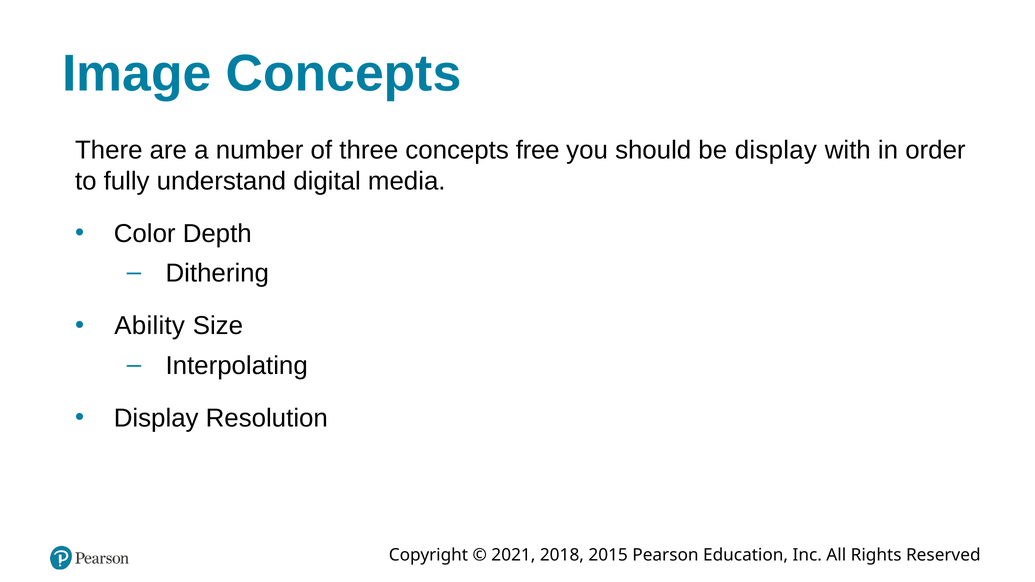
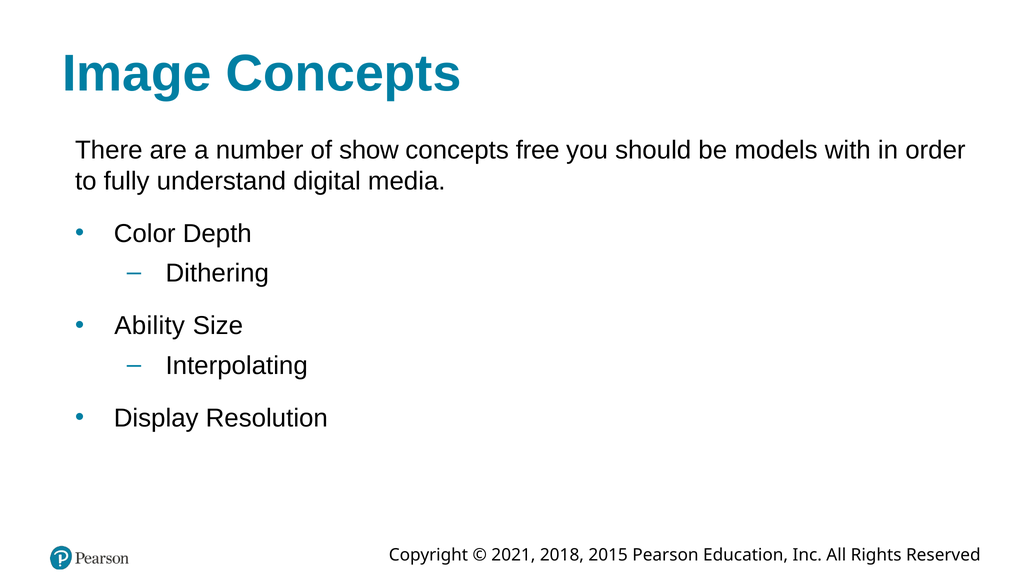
three: three -> show
be display: display -> models
